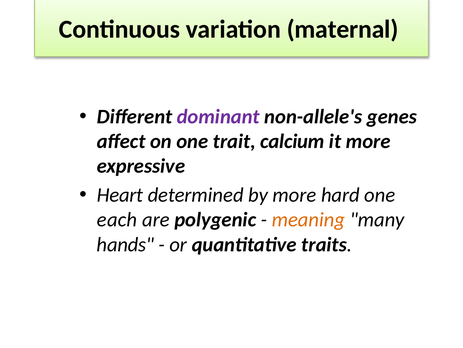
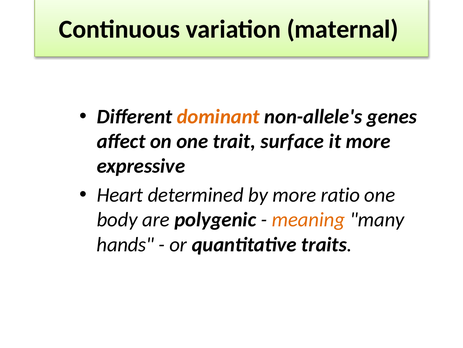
dominant colour: purple -> orange
calcium: calcium -> surface
hard: hard -> ratio
each: each -> body
